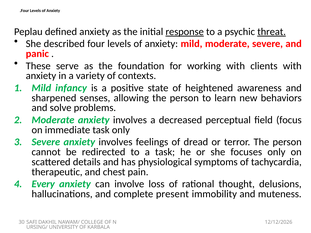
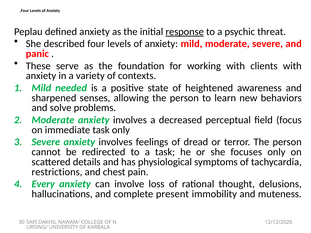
threat underline: present -> none
infancy: infancy -> needed
therapeutic: therapeutic -> restrictions
